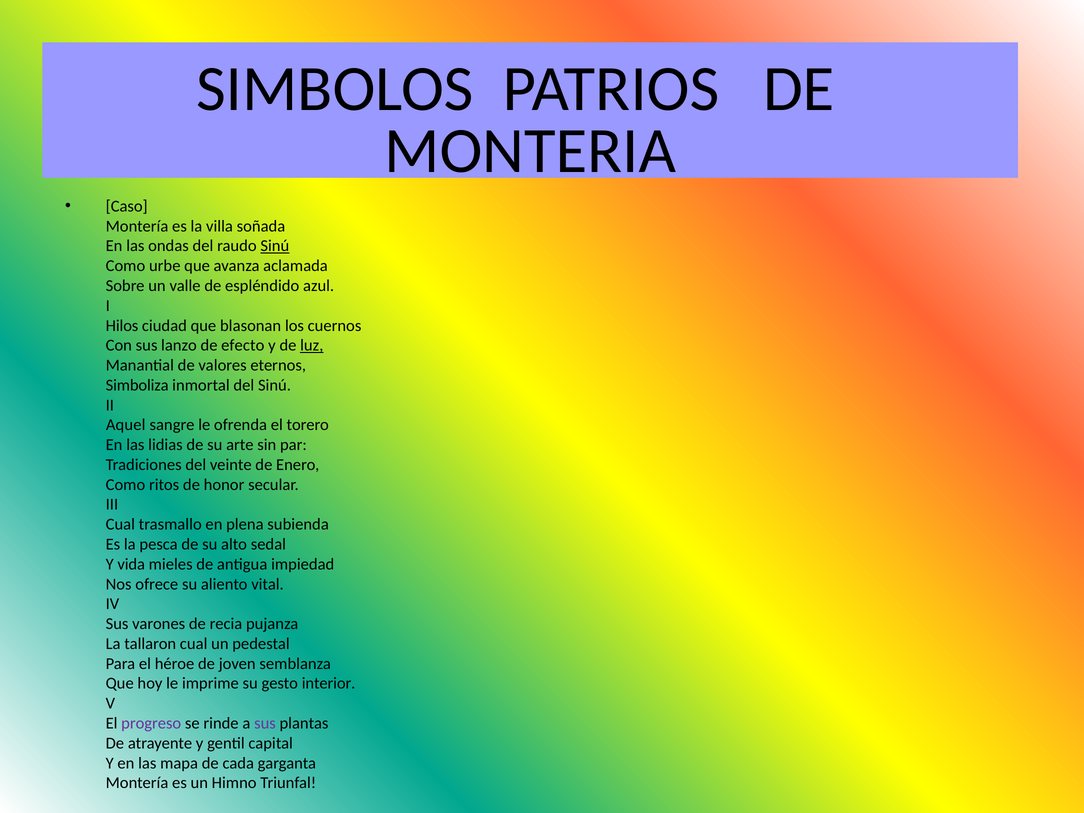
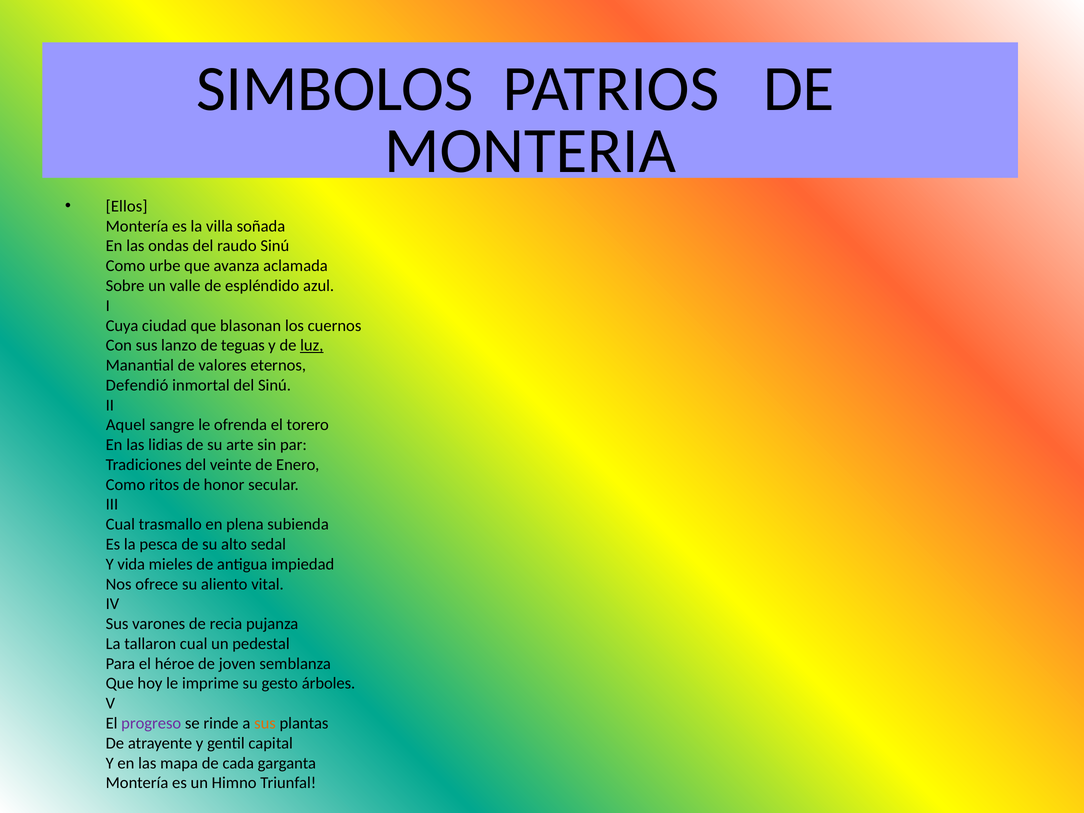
Caso: Caso -> Ellos
Sinú at (275, 246) underline: present -> none
Hilos: Hilos -> Cuya
efecto: efecto -> teguas
Simboliza: Simboliza -> Defendió
interior: interior -> árboles
sus at (265, 723) colour: purple -> orange
